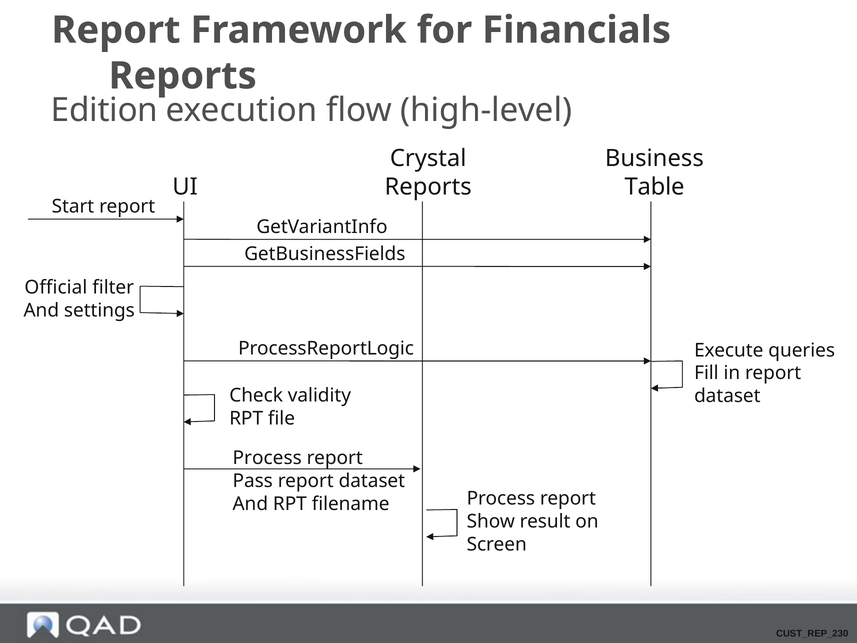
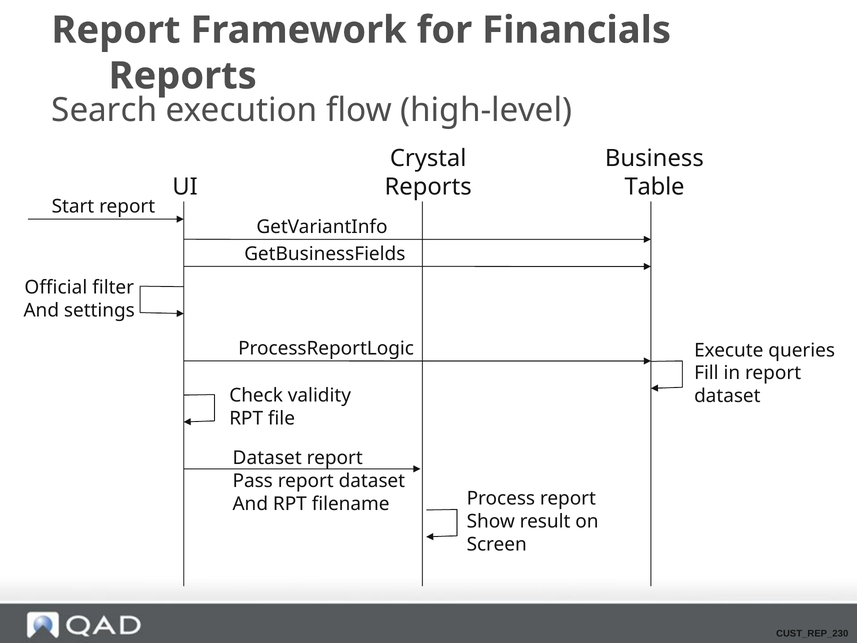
Edition: Edition -> Search
Process at (267, 458): Process -> Dataset
